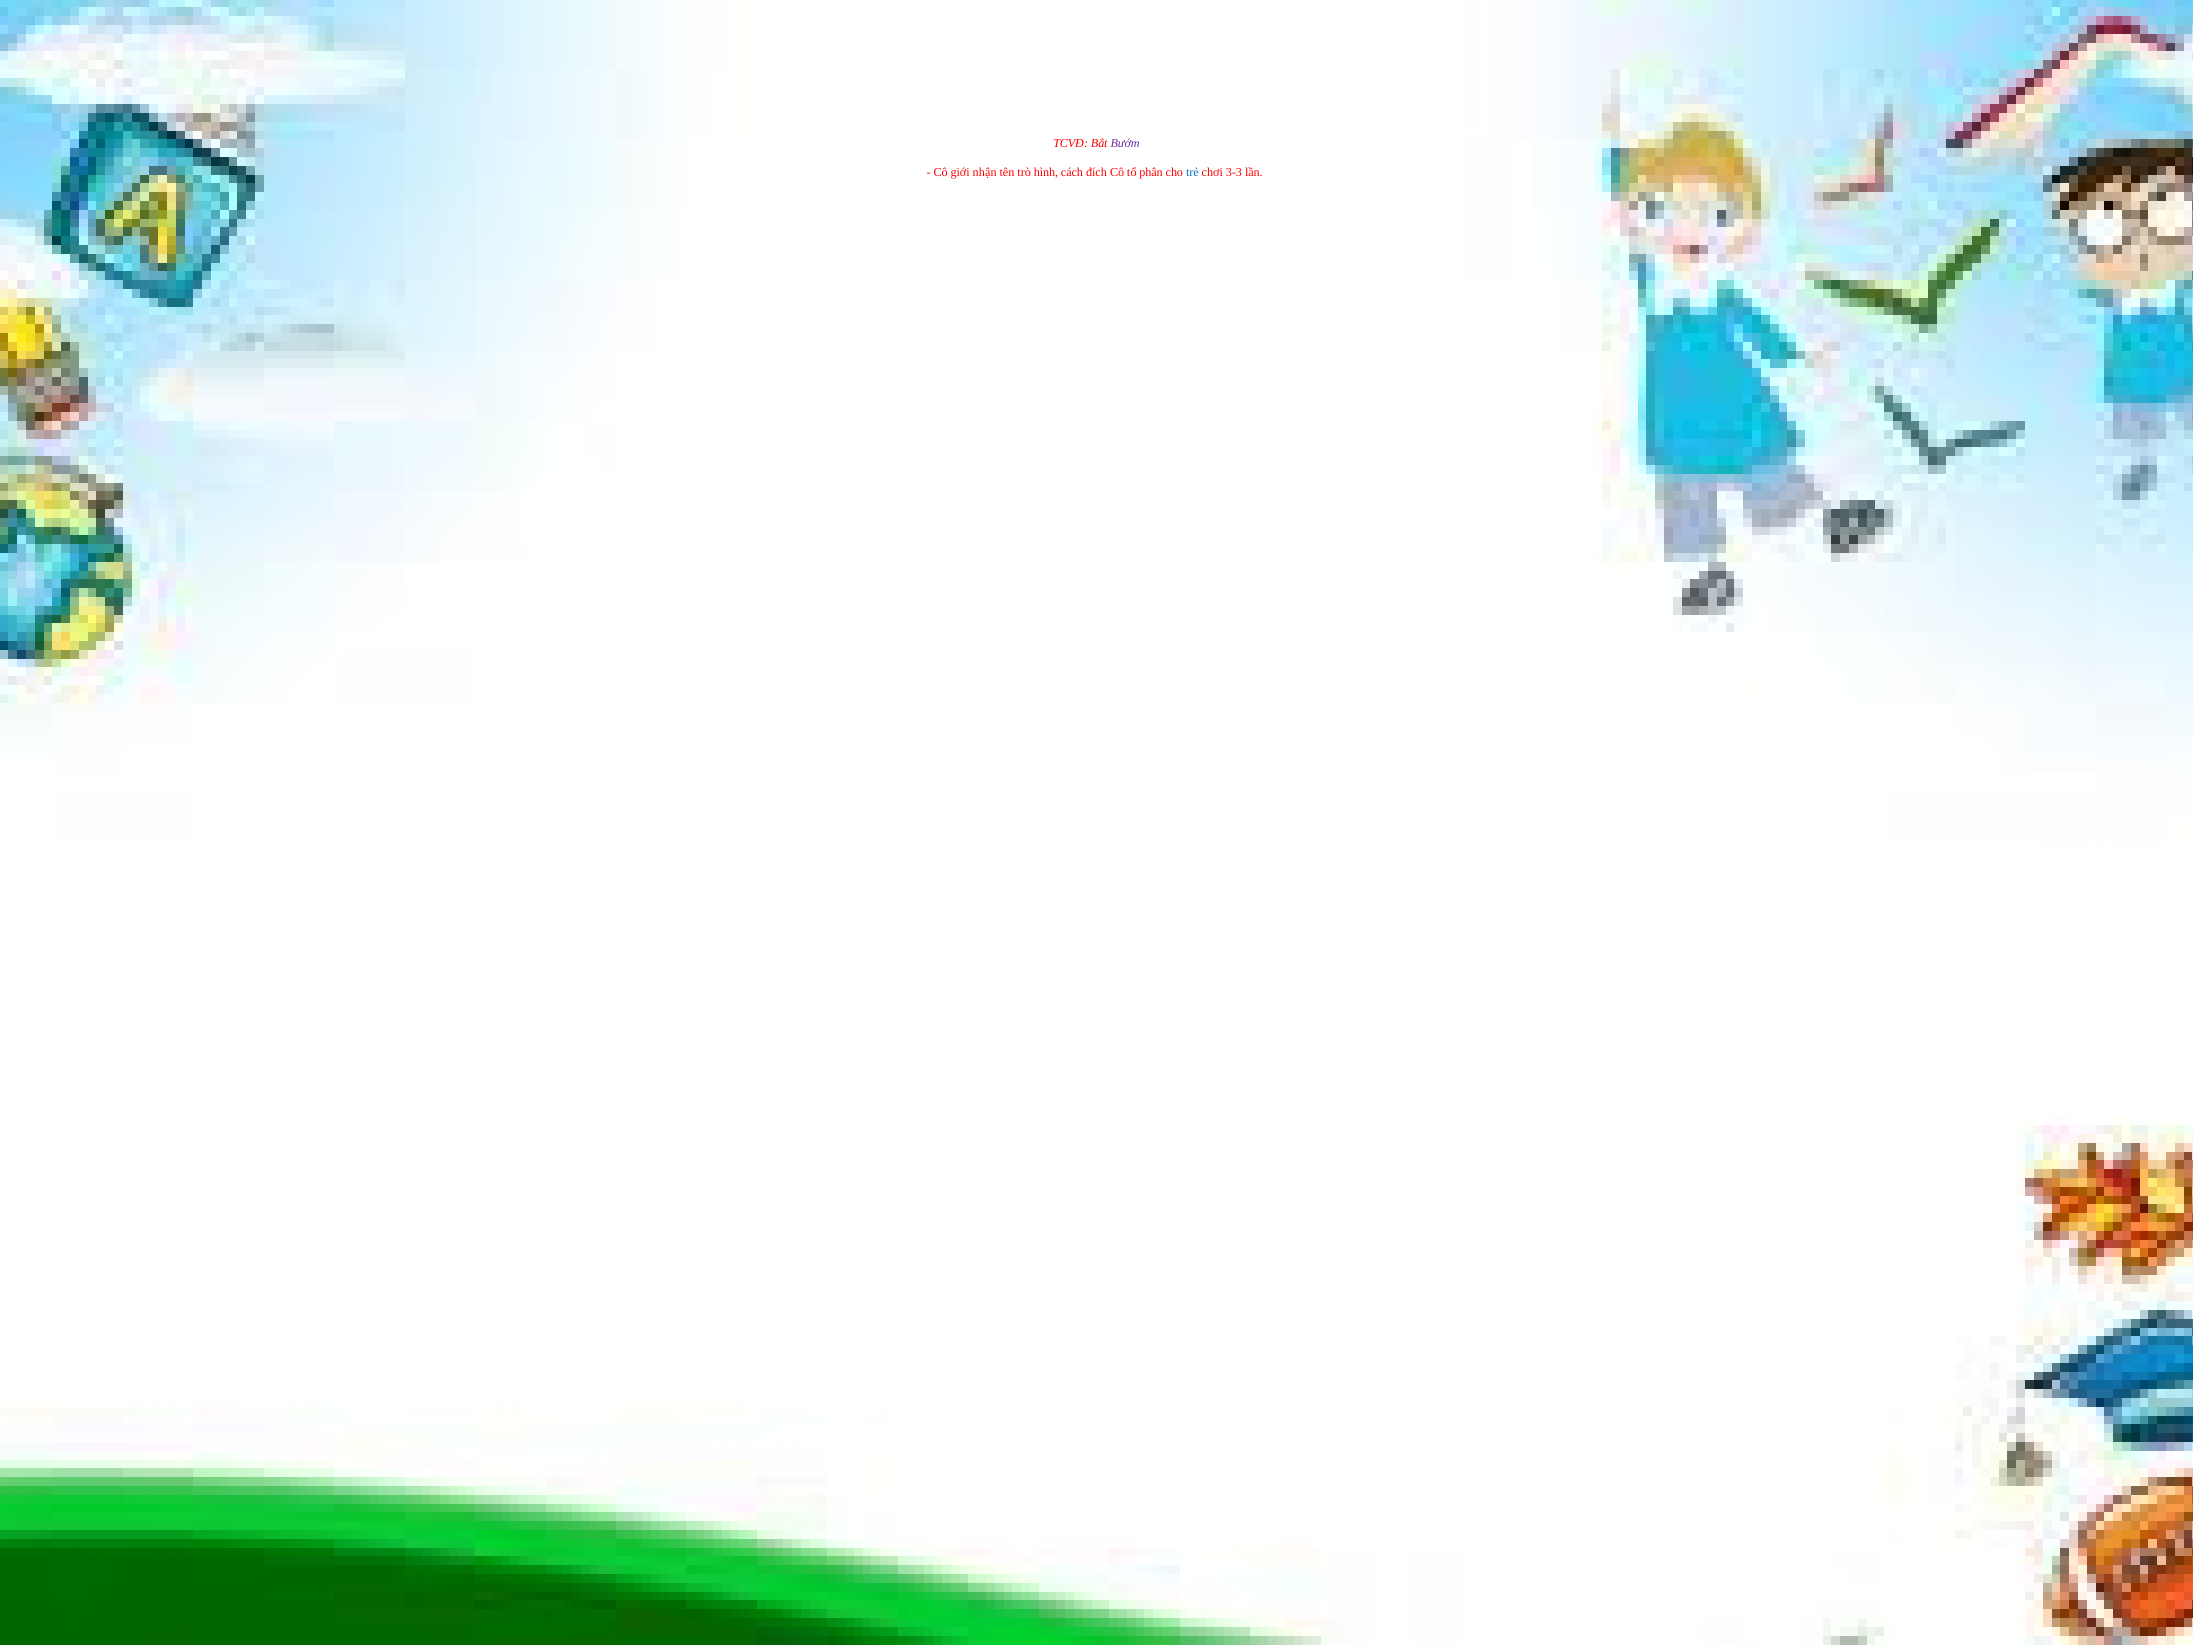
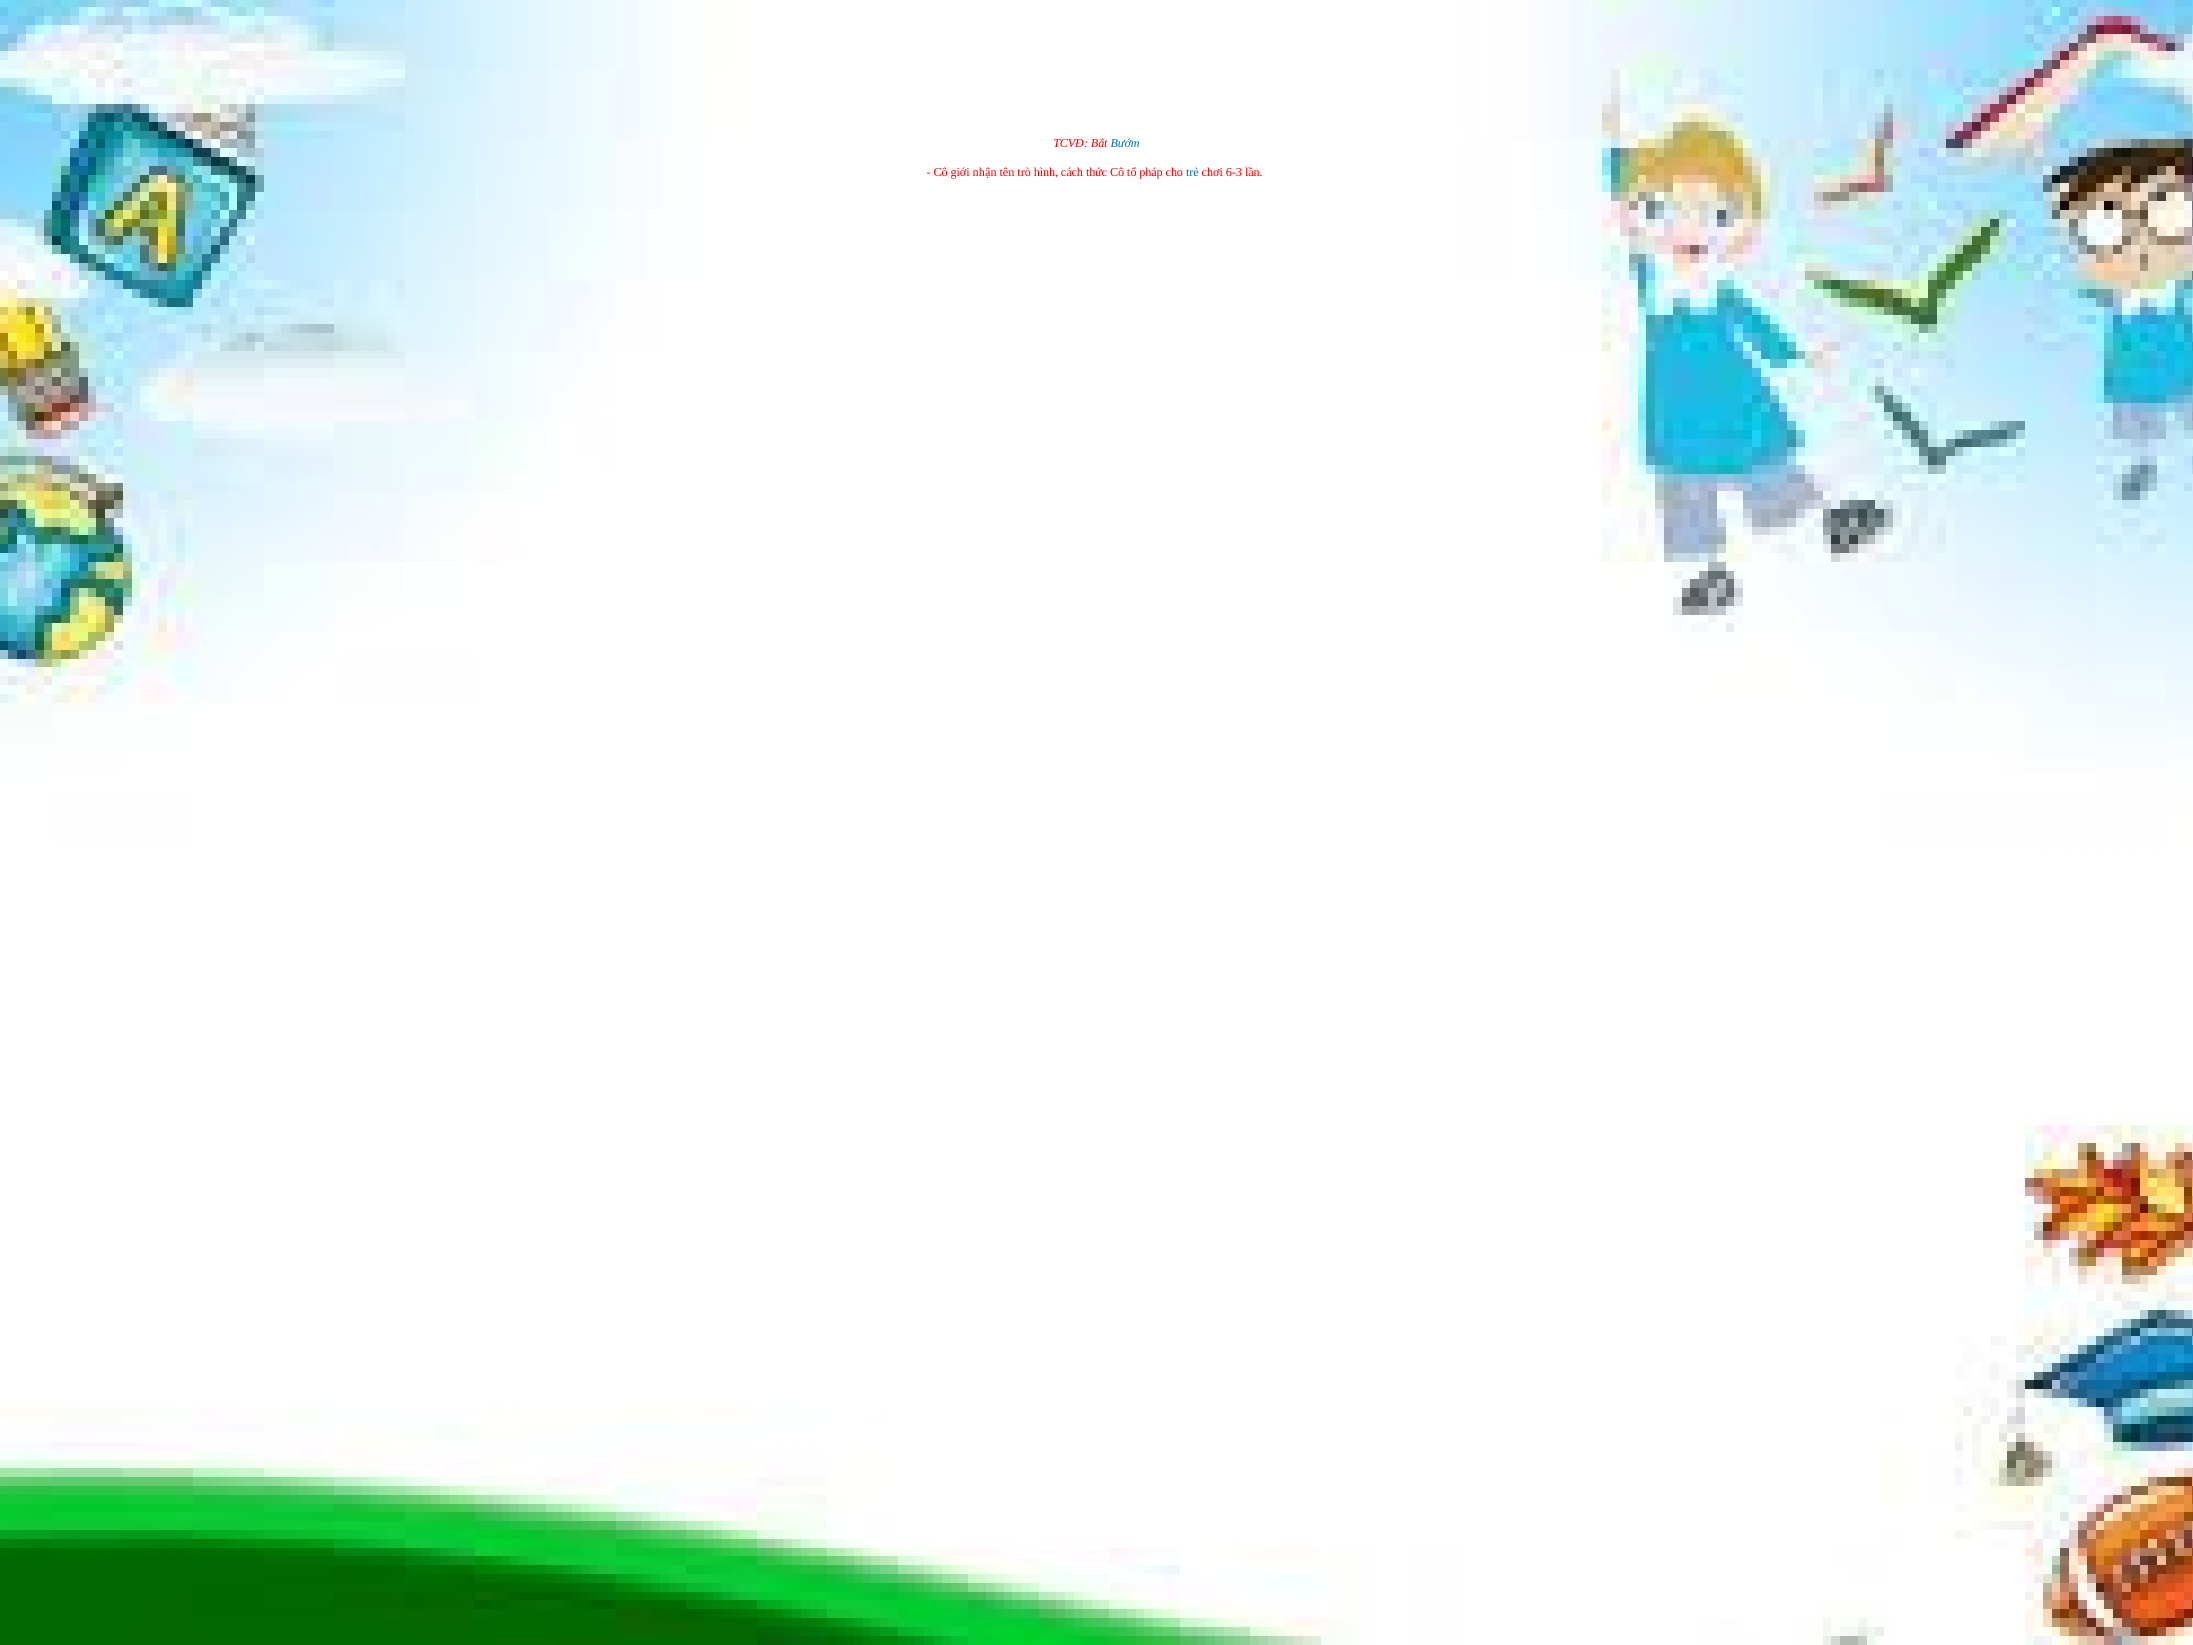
Bướm colour: purple -> blue
đích: đích -> thức
phân: phân -> pháp
3-3: 3-3 -> 6-3
